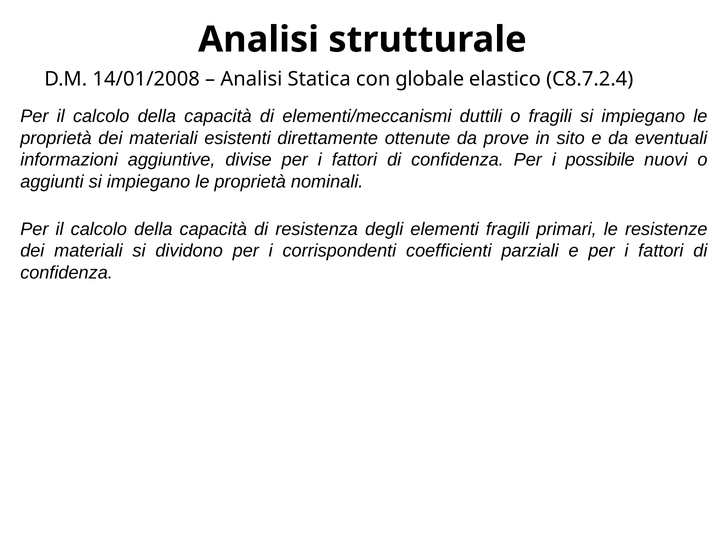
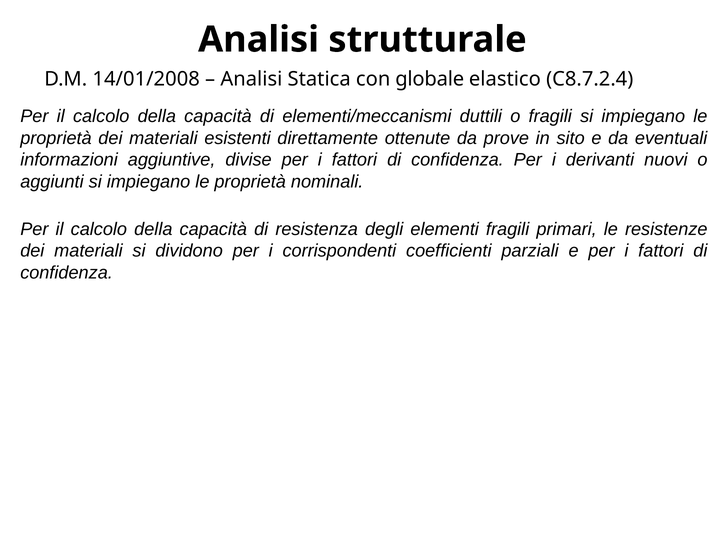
possibile: possibile -> derivanti
